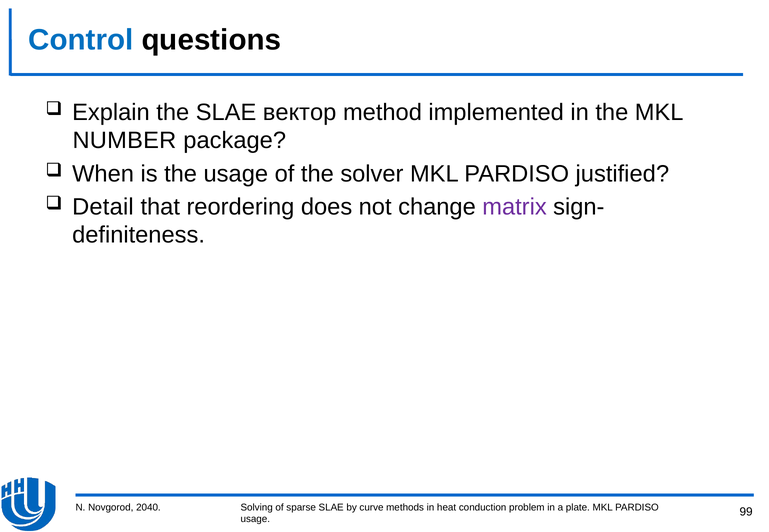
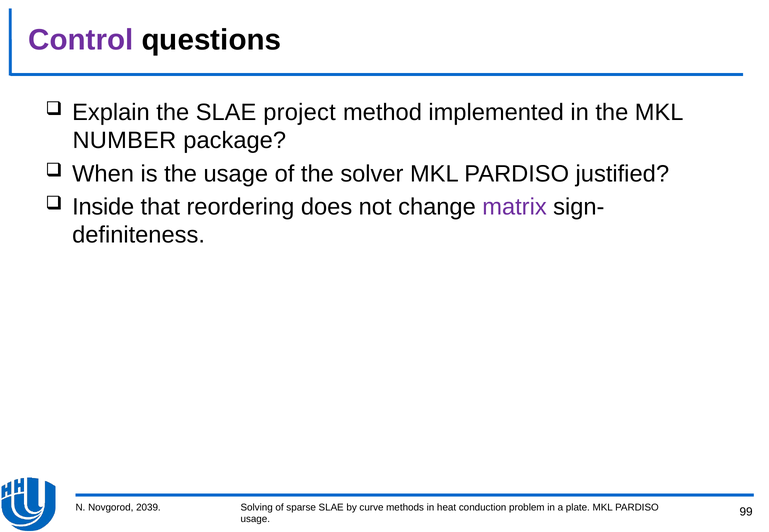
Control colour: blue -> purple
вектор: вектор -> project
Detail: Detail -> Inside
2040: 2040 -> 2039
